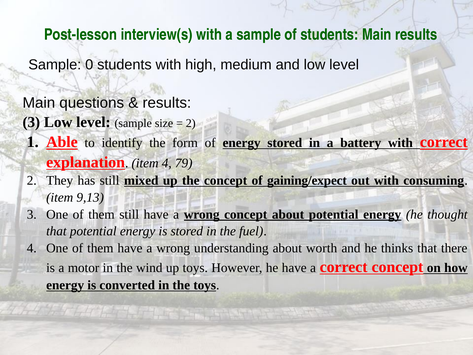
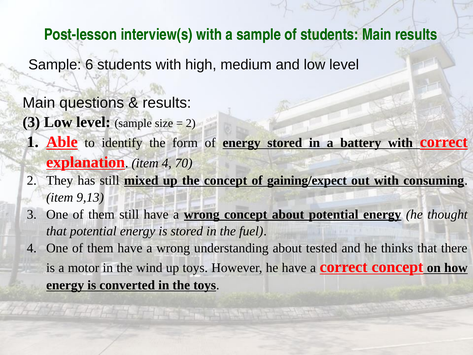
0: 0 -> 6
79: 79 -> 70
worth: worth -> tested
